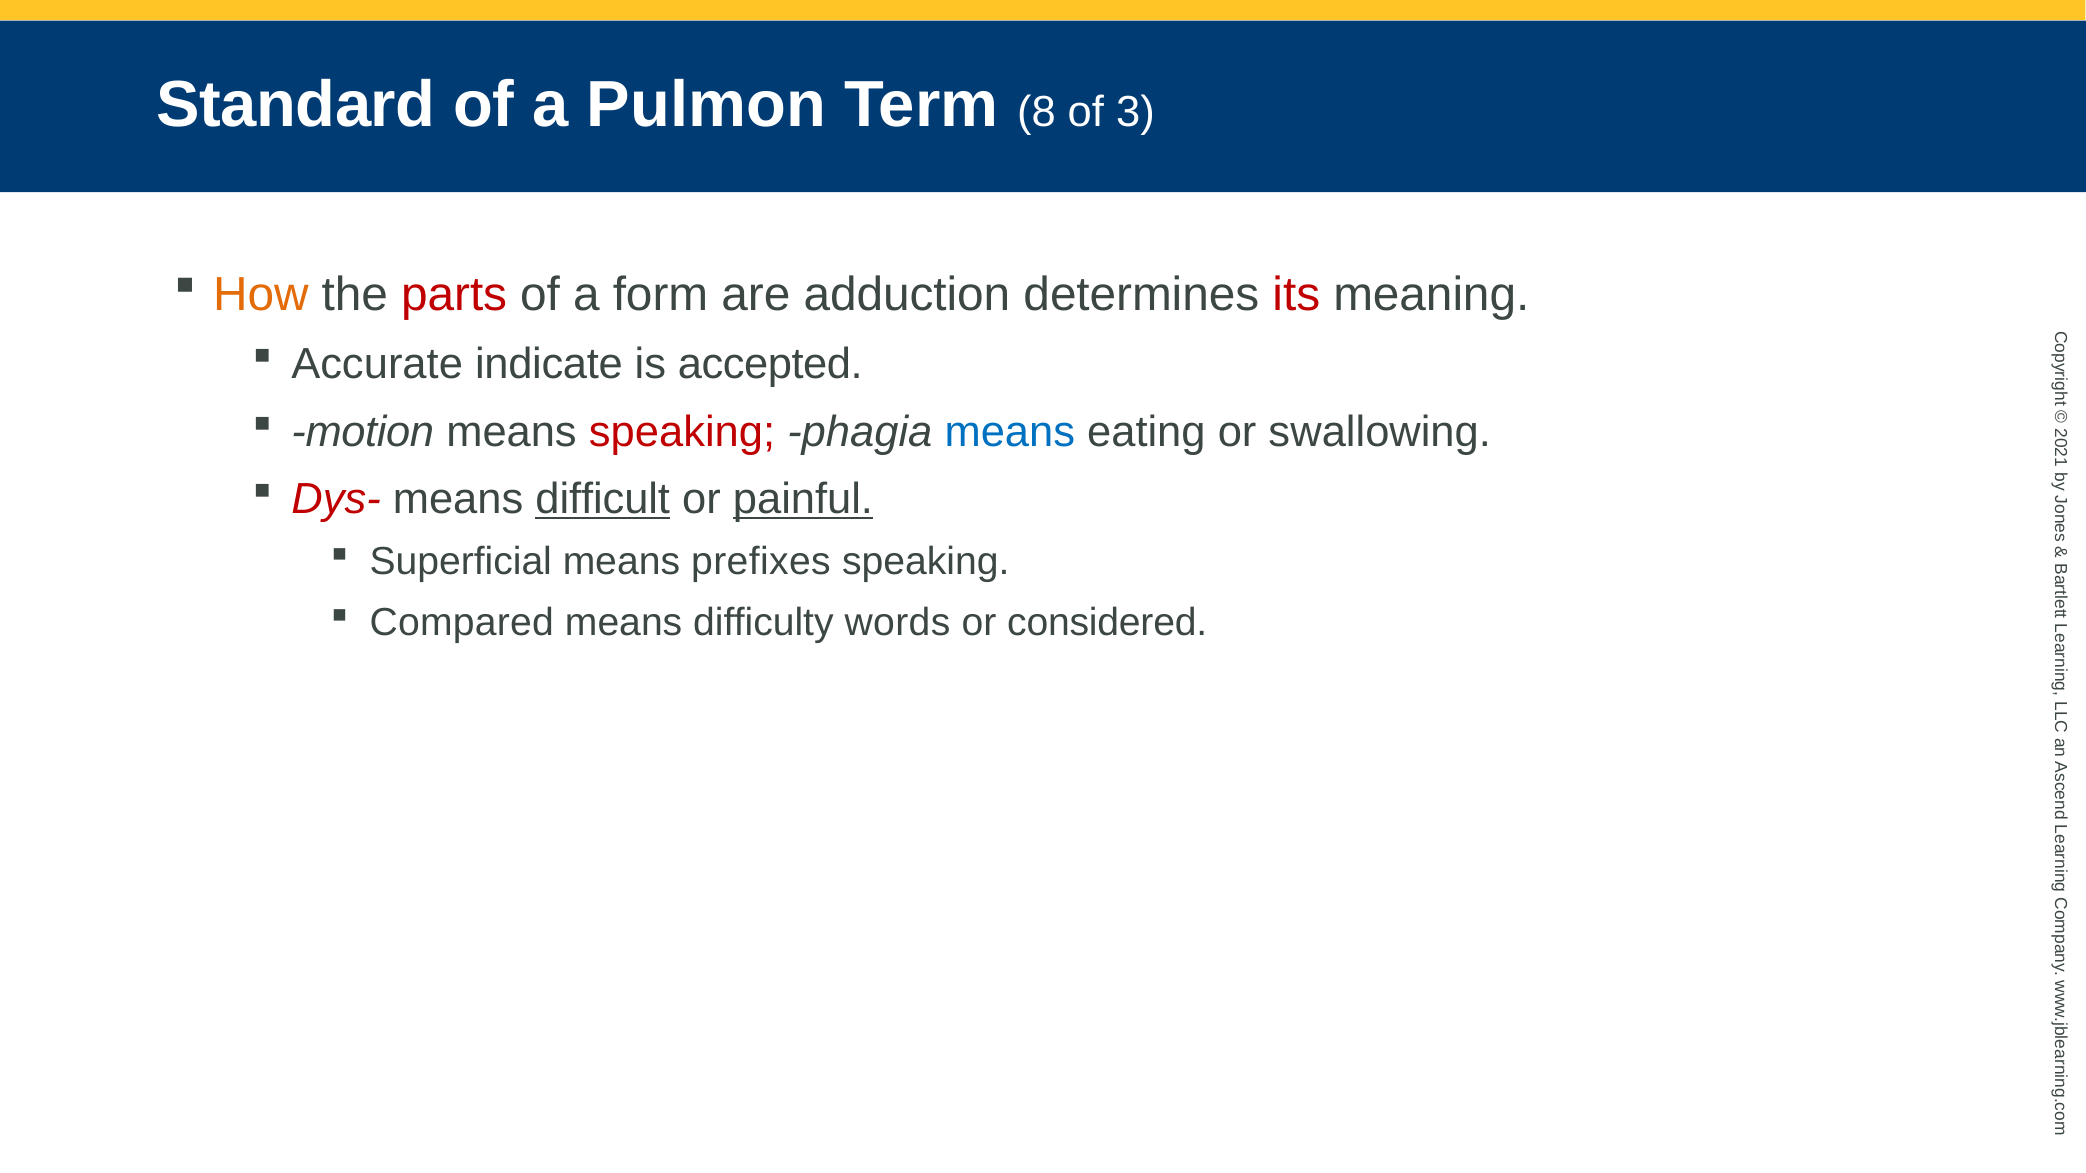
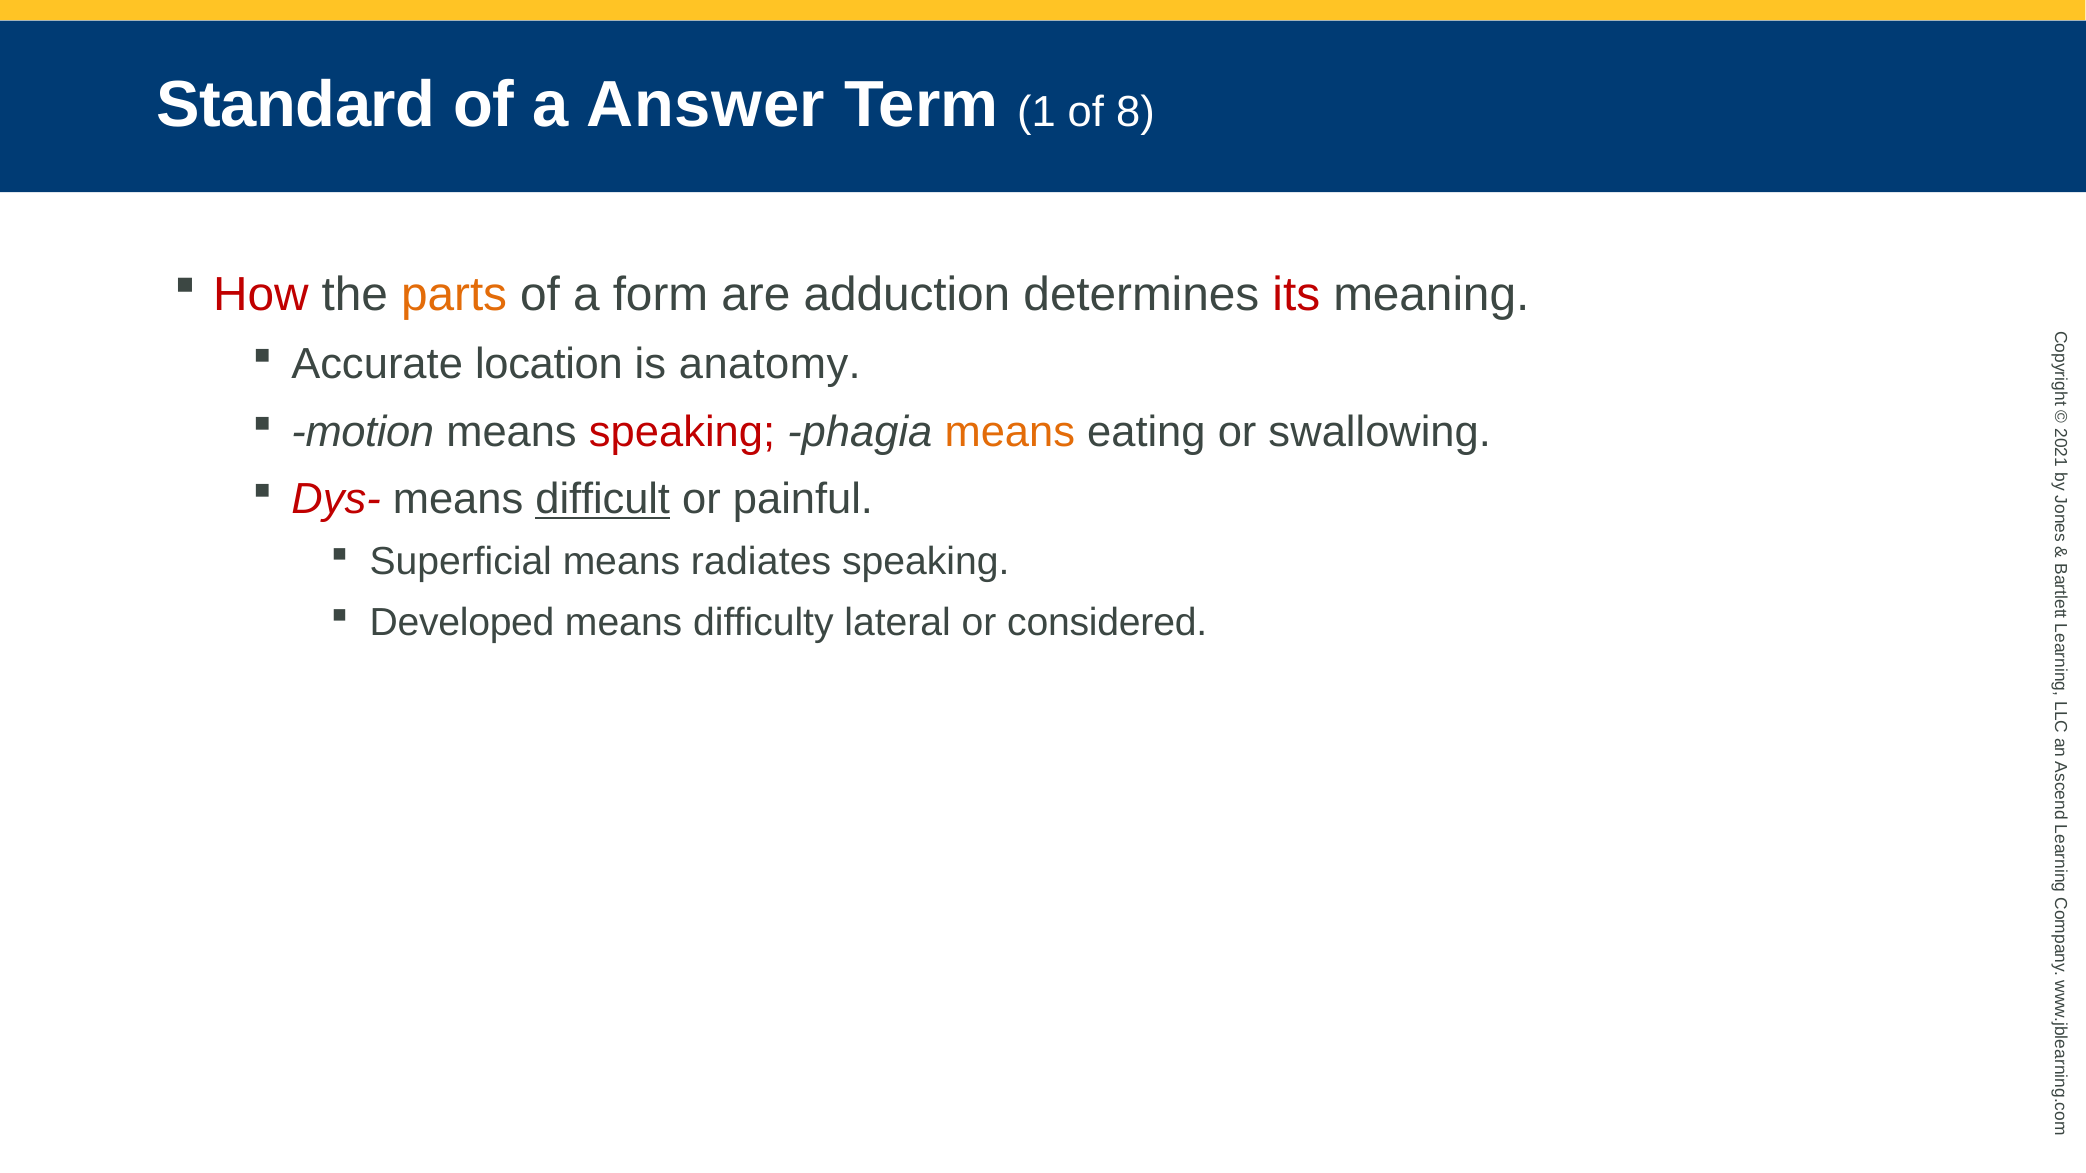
Pulmon: Pulmon -> Answer
Term 8: 8 -> 1
3: 3 -> 8
How colour: orange -> red
parts colour: red -> orange
indicate: indicate -> location
accepted: accepted -> anatomy
means at (1010, 432) colour: blue -> orange
painful underline: present -> none
prefixes: prefixes -> radiates
Compared: Compared -> Developed
words: words -> lateral
